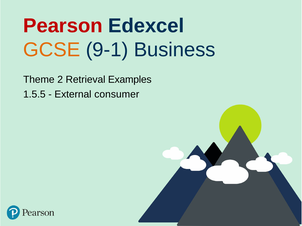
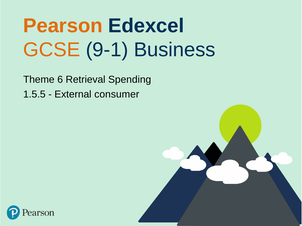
Pearson colour: red -> orange
2: 2 -> 6
Examples: Examples -> Spending
